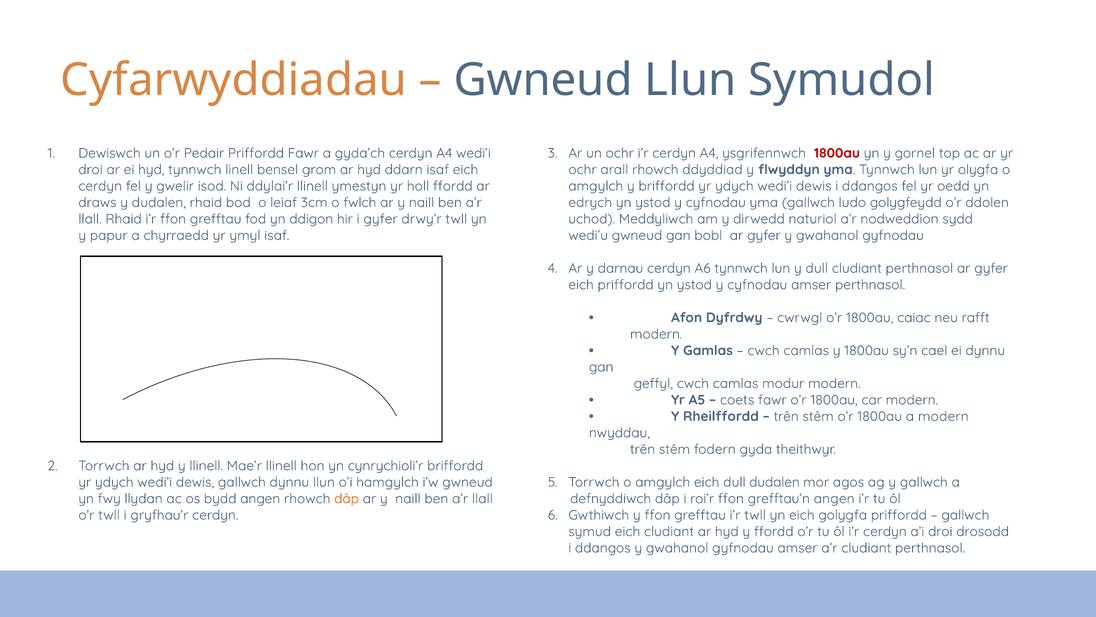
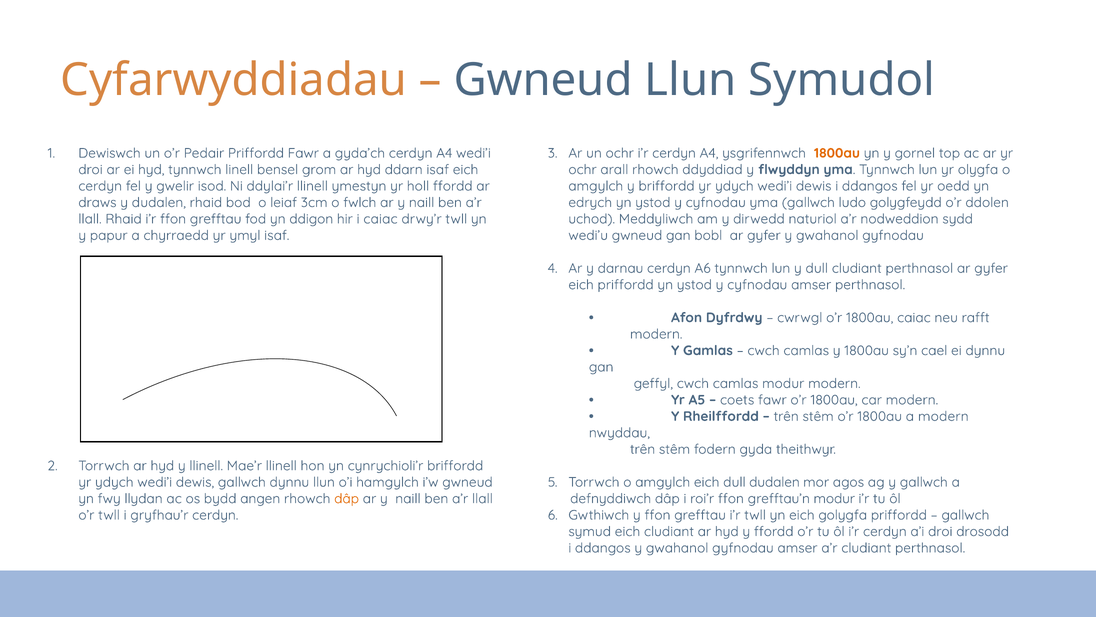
1800au at (837, 153) colour: red -> orange
i gyfer: gyfer -> caiac
grefftau’n angen: angen -> modur
